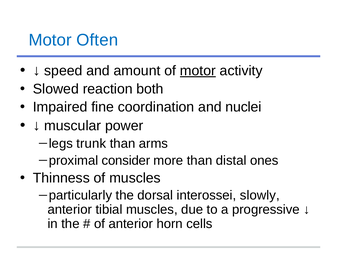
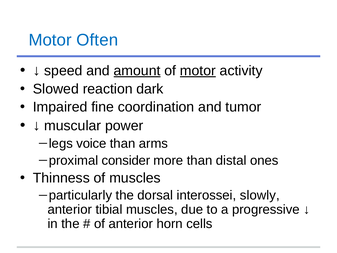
amount underline: none -> present
both: both -> dark
nuclei: nuclei -> tumor
trunk: trunk -> voice
